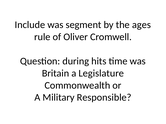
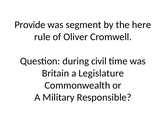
Include: Include -> Provide
ages: ages -> here
hits: hits -> civil
